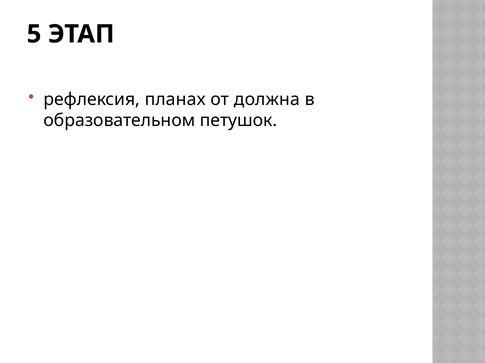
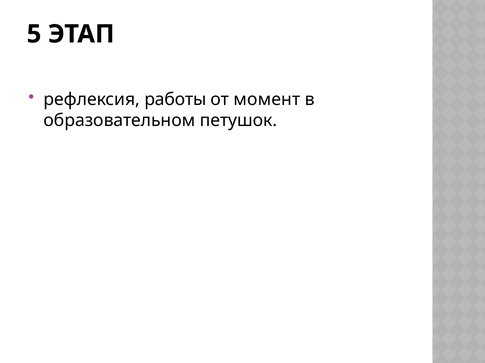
планах: планах -> работы
должна: должна -> момент
